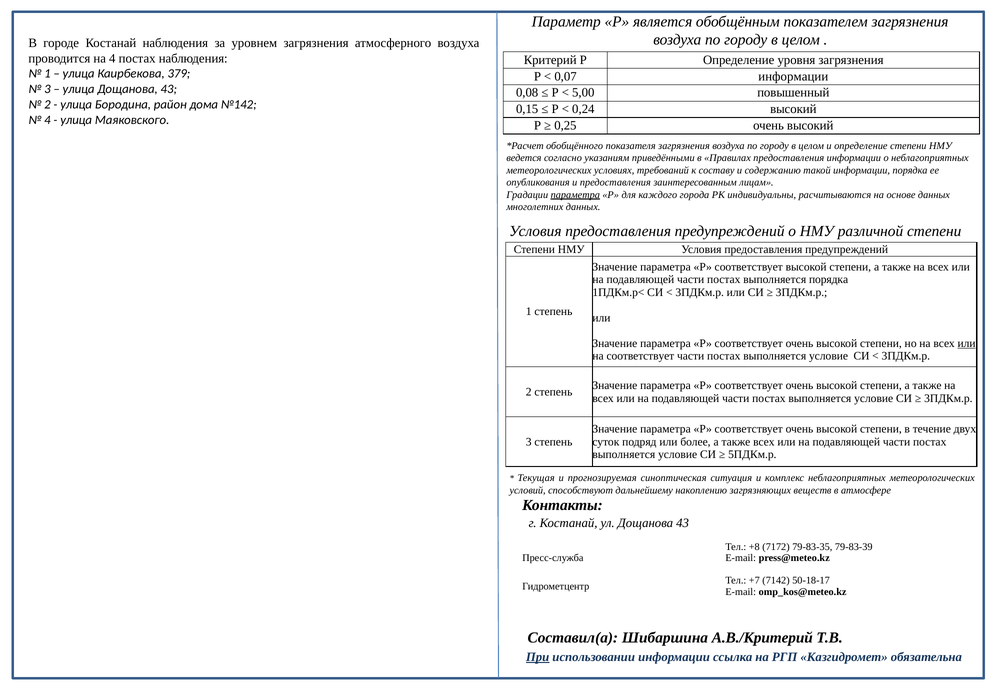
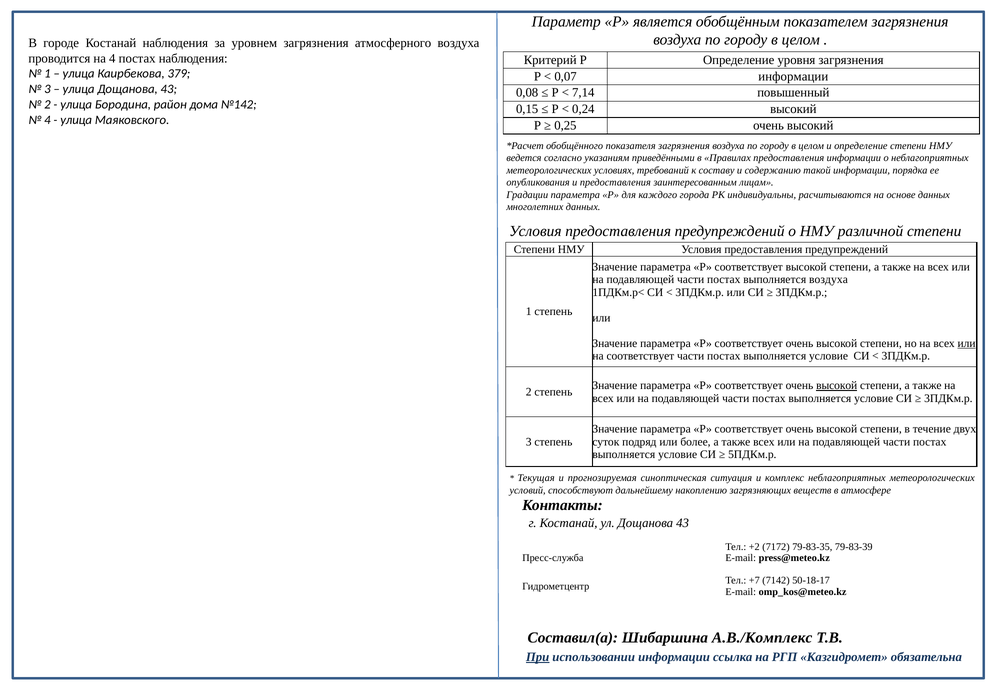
5,00: 5,00 -> 7,14
параметра at (575, 195) underline: present -> none
выполняется порядка: порядка -> воздуха
высокой at (837, 386) underline: none -> present
+8: +8 -> +2
А.В./Критерий: А.В./Критерий -> А.В./Комплекс
